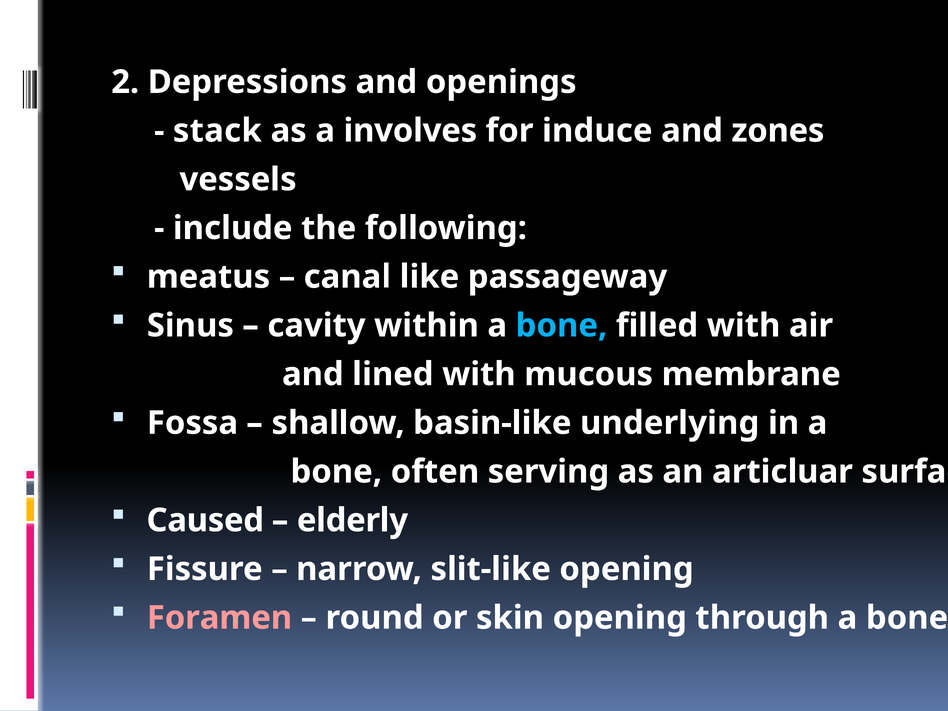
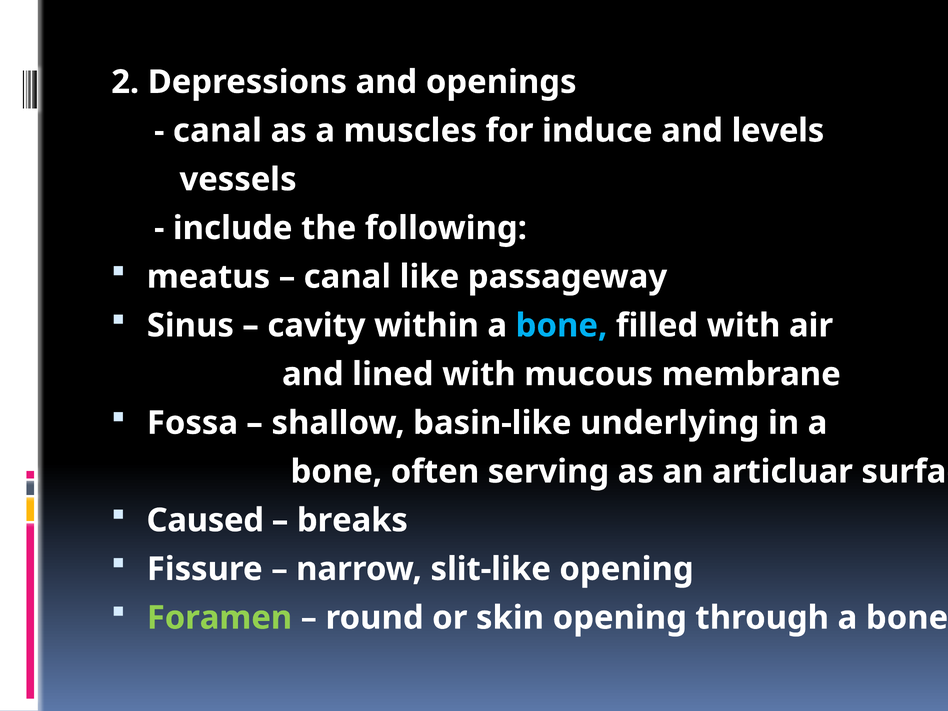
stack at (217, 131): stack -> canal
involves: involves -> muscles
zones: zones -> levels
elderly: elderly -> breaks
Foramen colour: pink -> light green
